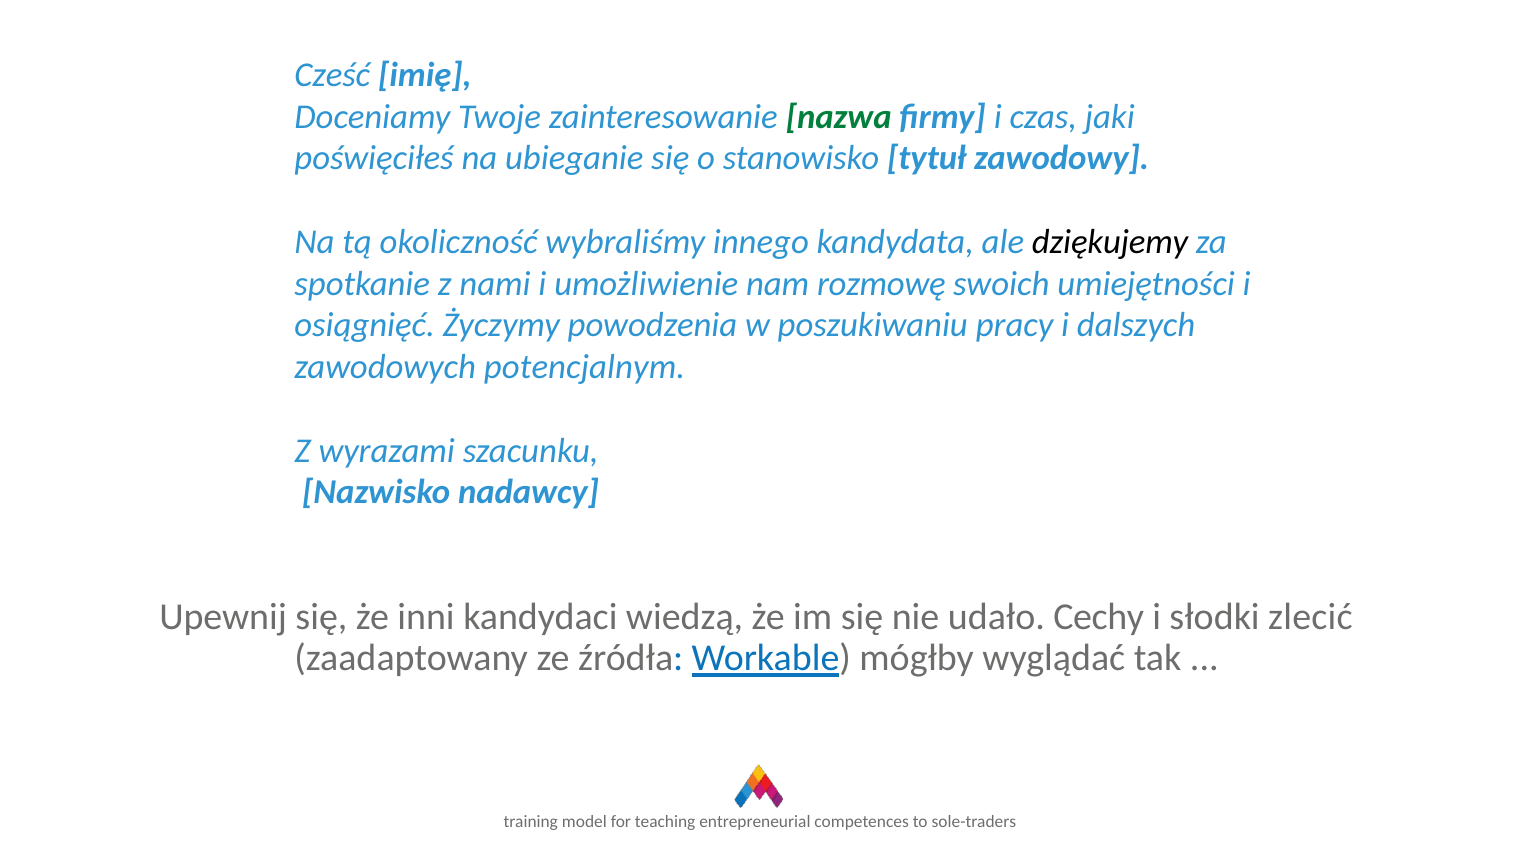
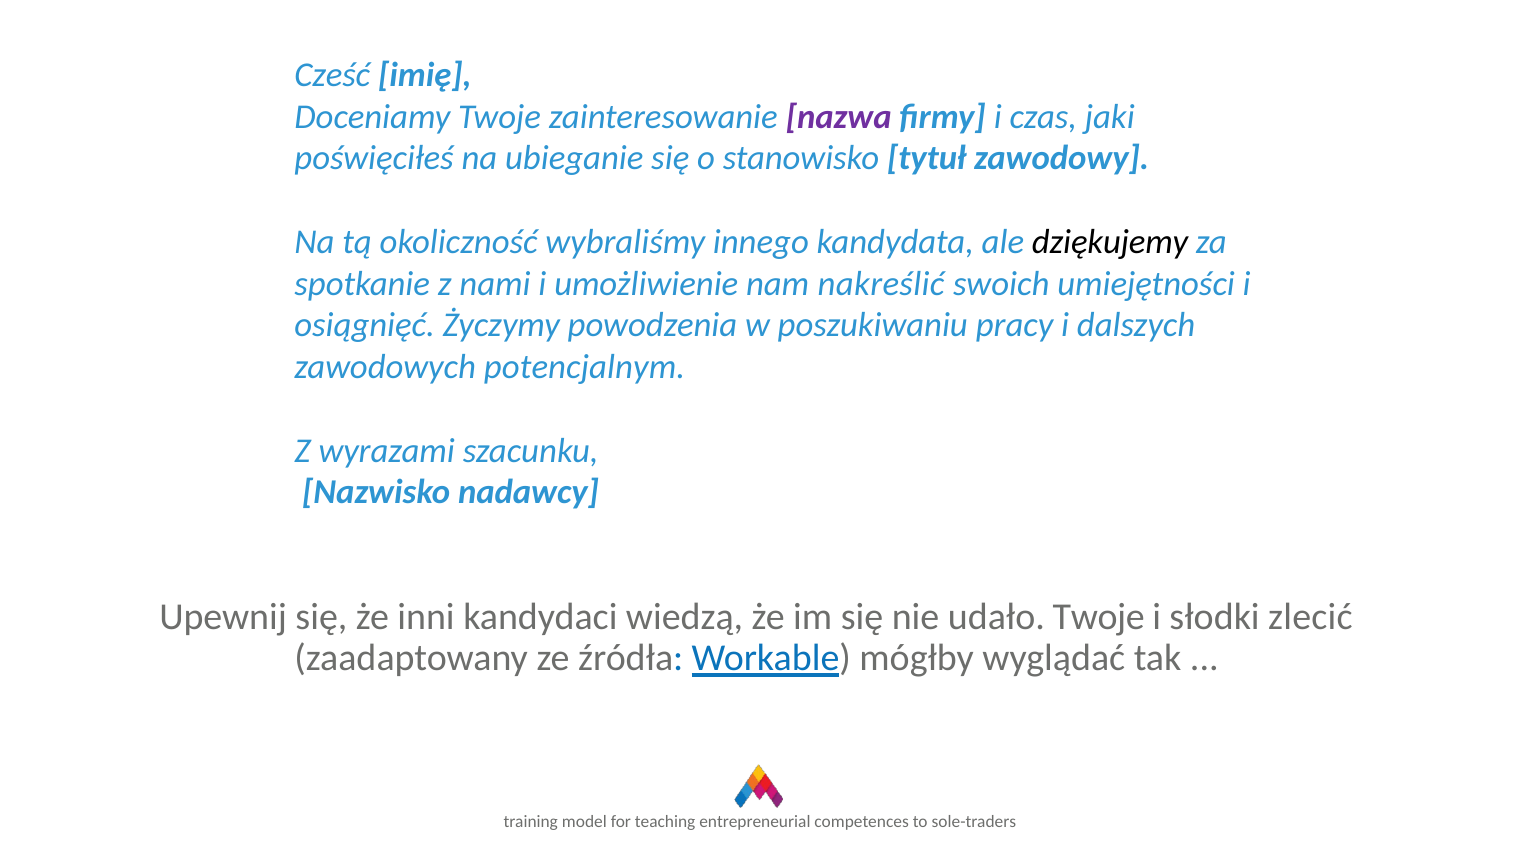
nazwa colour: green -> purple
rozmowę: rozmowę -> nakreślić
udało Cechy: Cechy -> Twoje
